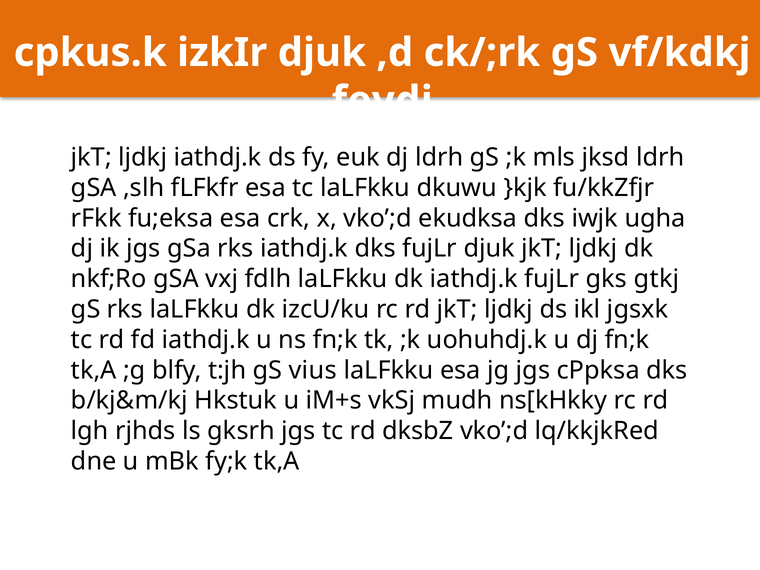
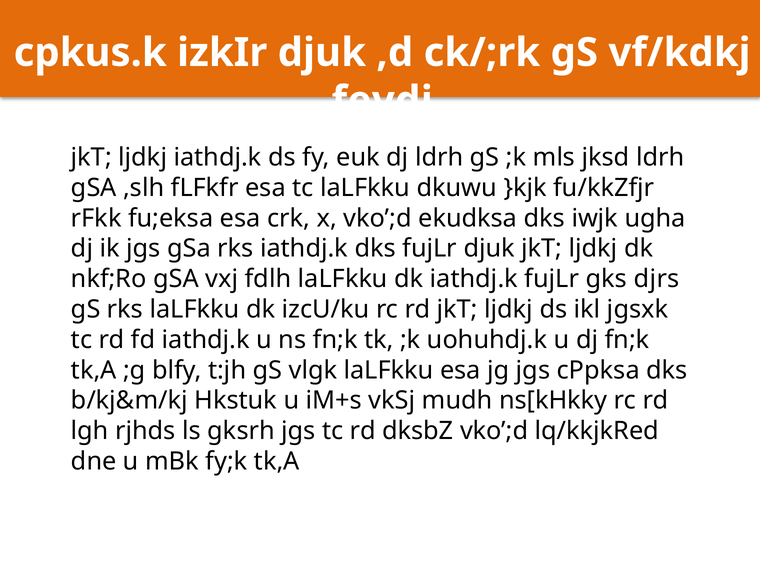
gtkj: gtkj -> djrs
vius: vius -> vlgk
